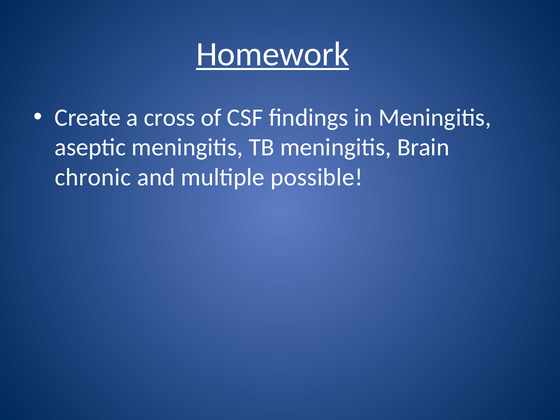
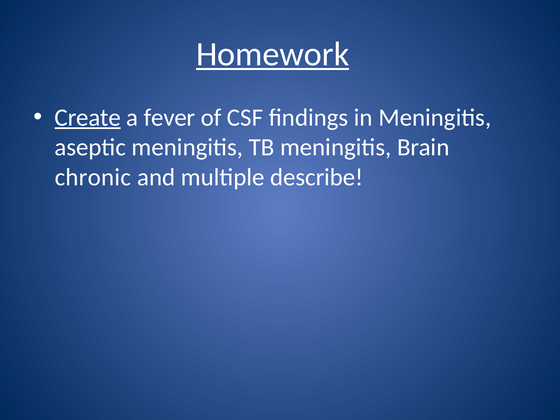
Create underline: none -> present
cross: cross -> fever
possible: possible -> describe
